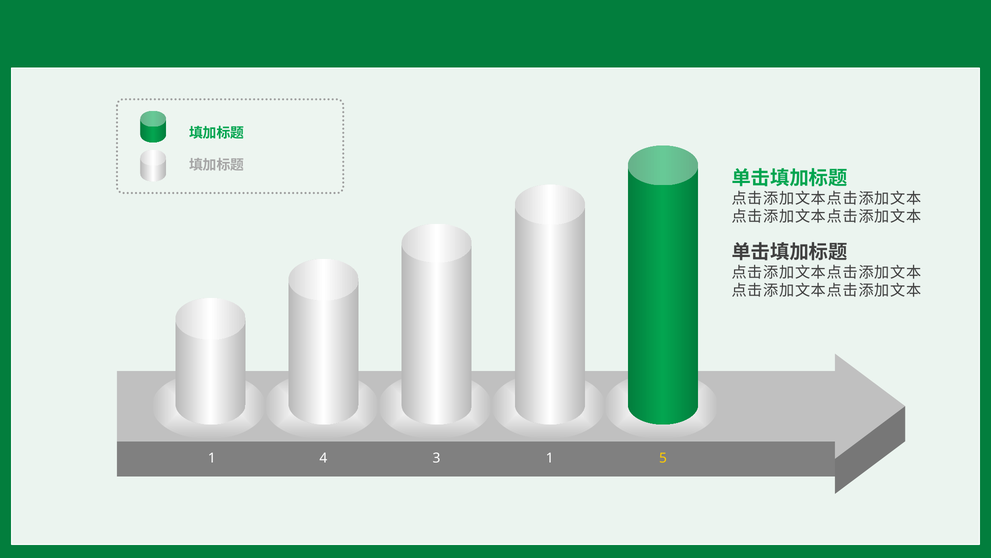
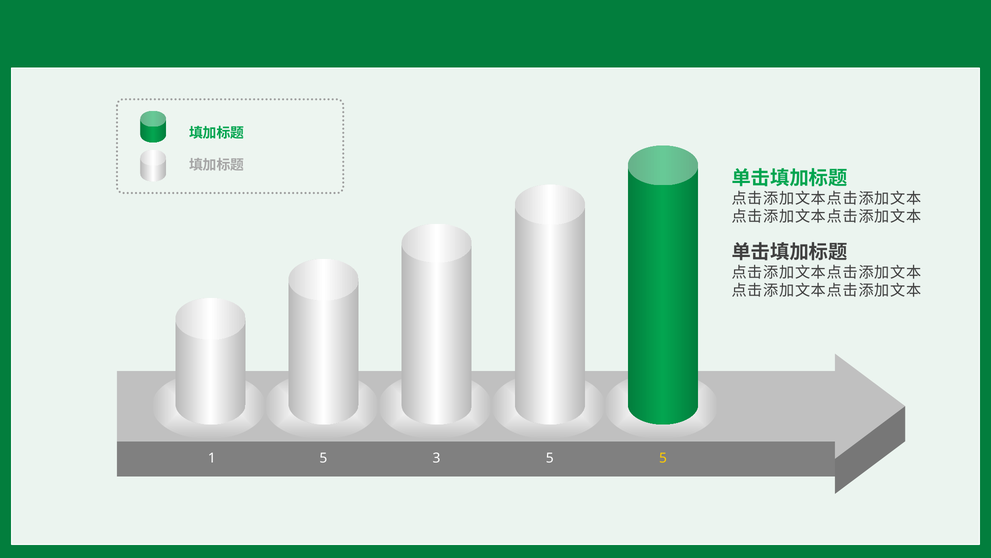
1 4: 4 -> 5
3 1: 1 -> 5
